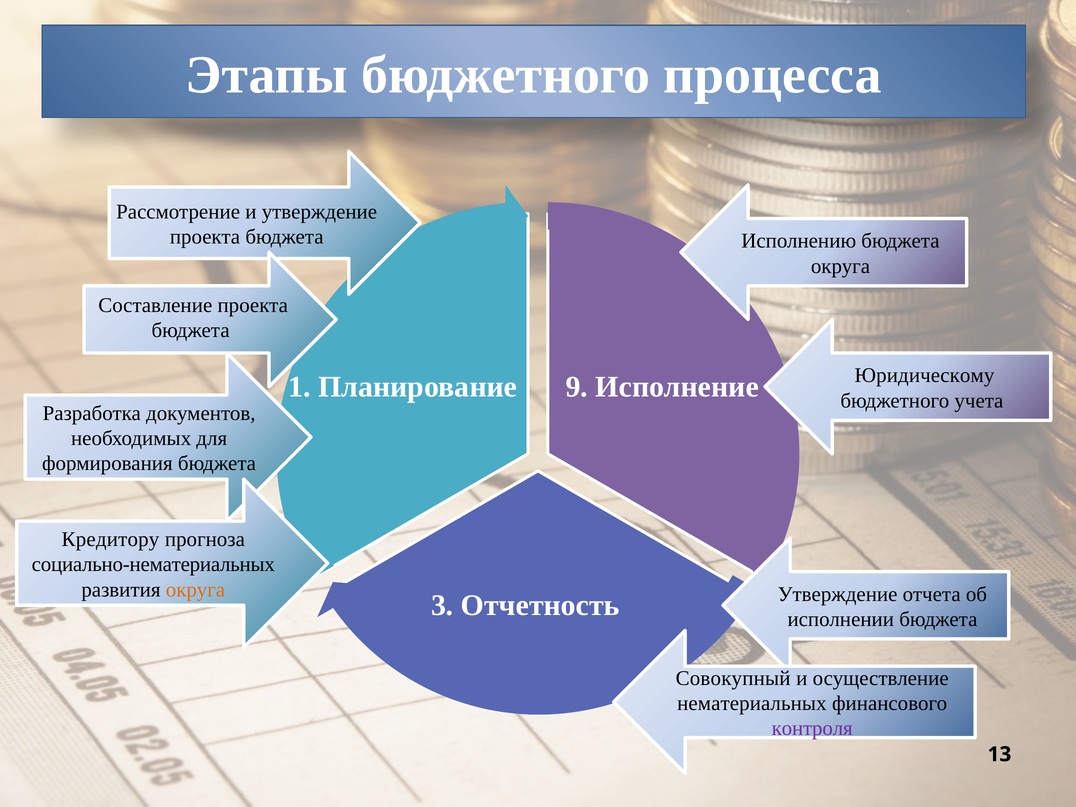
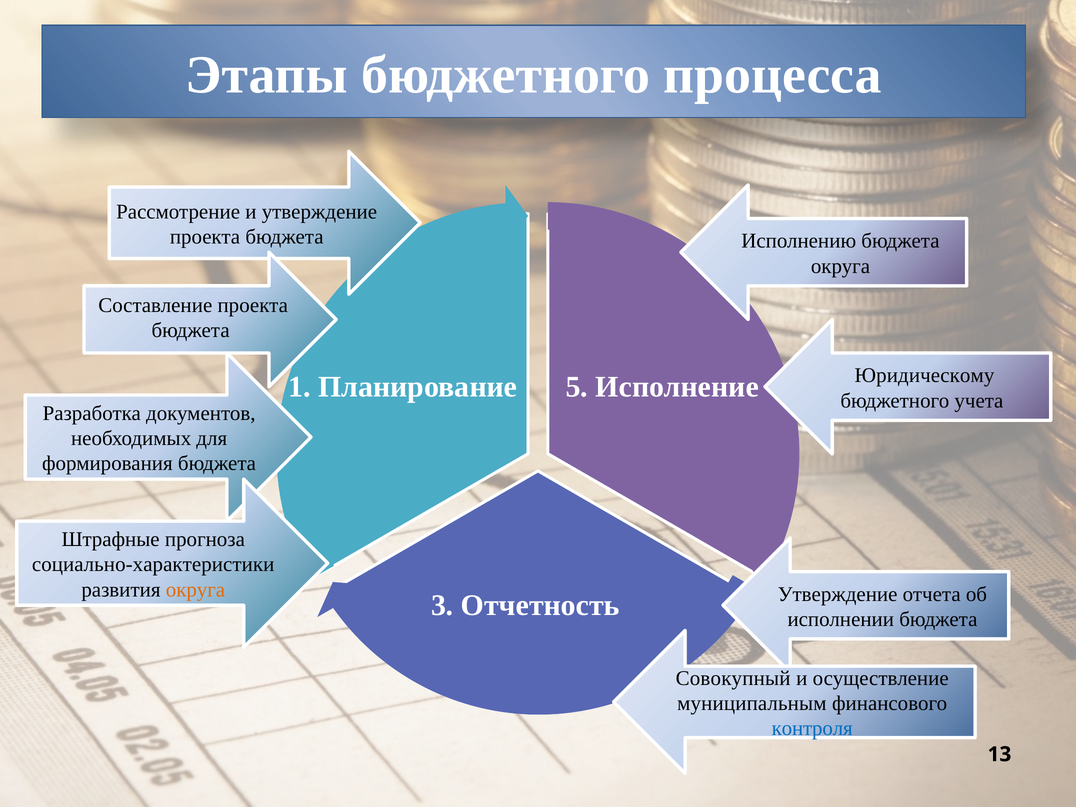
9: 9 -> 5
Кредитору: Кредитору -> Штрафные
социально-нематериальных: социально-нематериальных -> социально-характеристики
нематериальных: нематериальных -> муниципальным
контроля colour: purple -> blue
